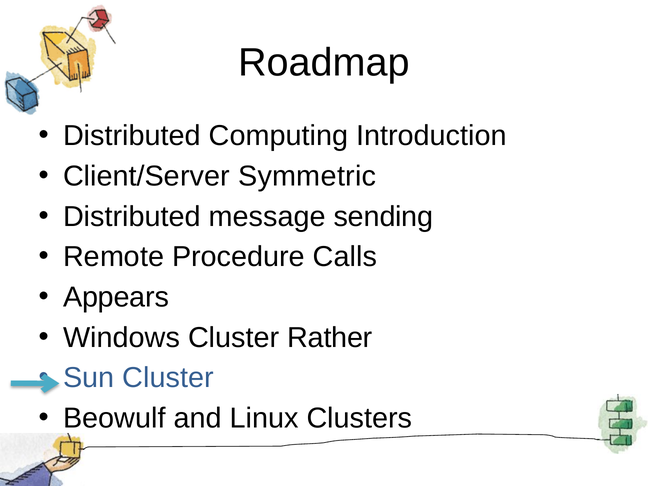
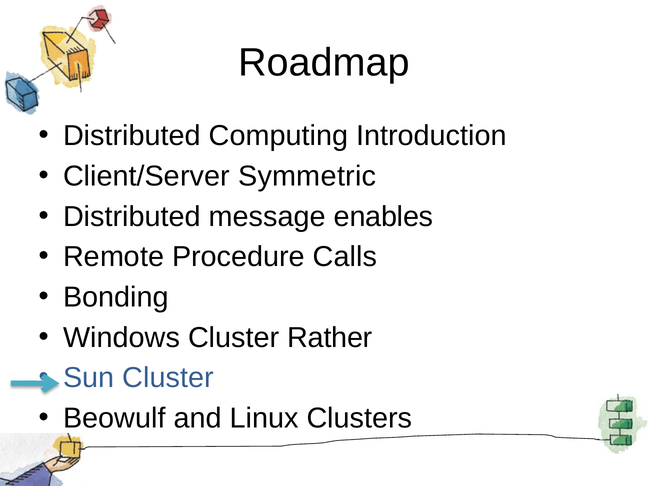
sending: sending -> enables
Appears: Appears -> Bonding
